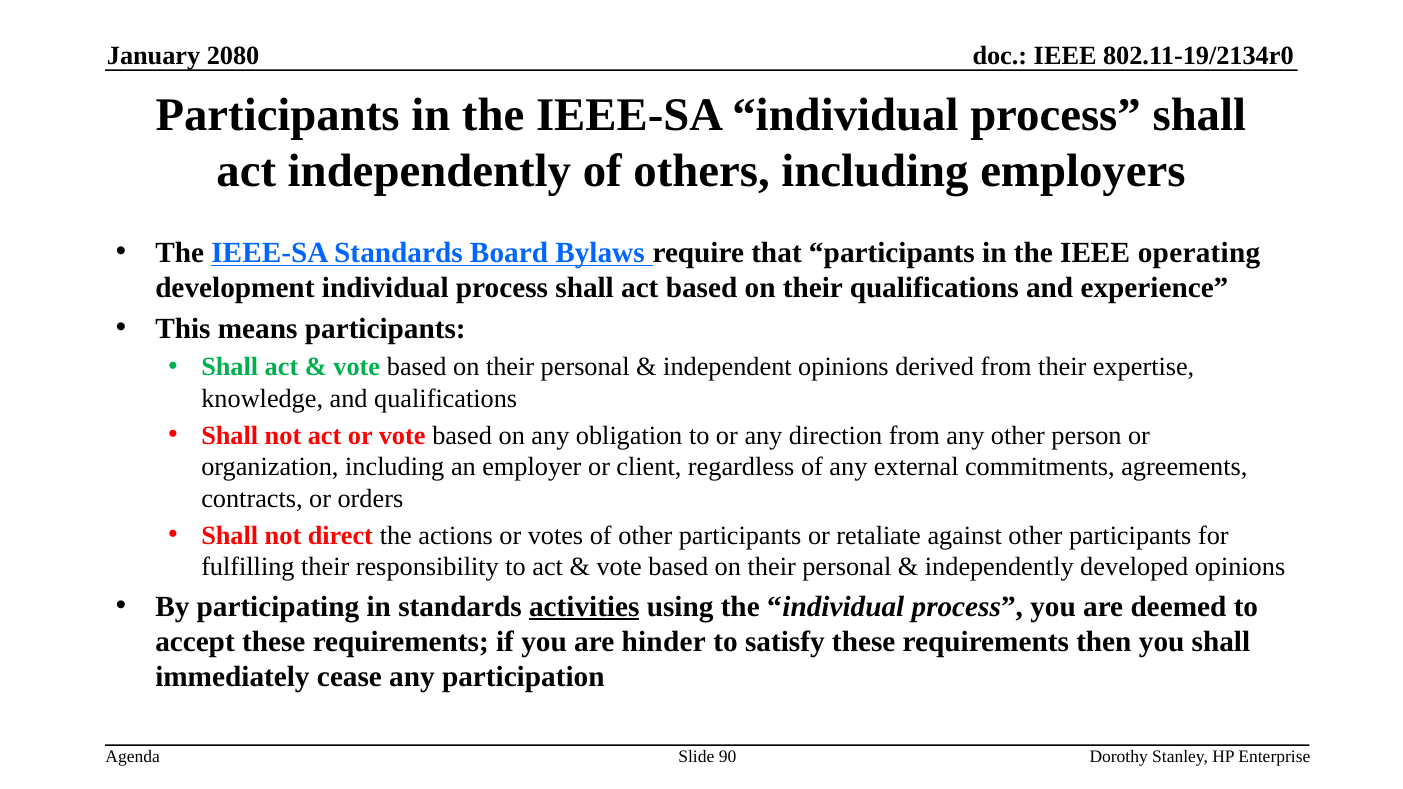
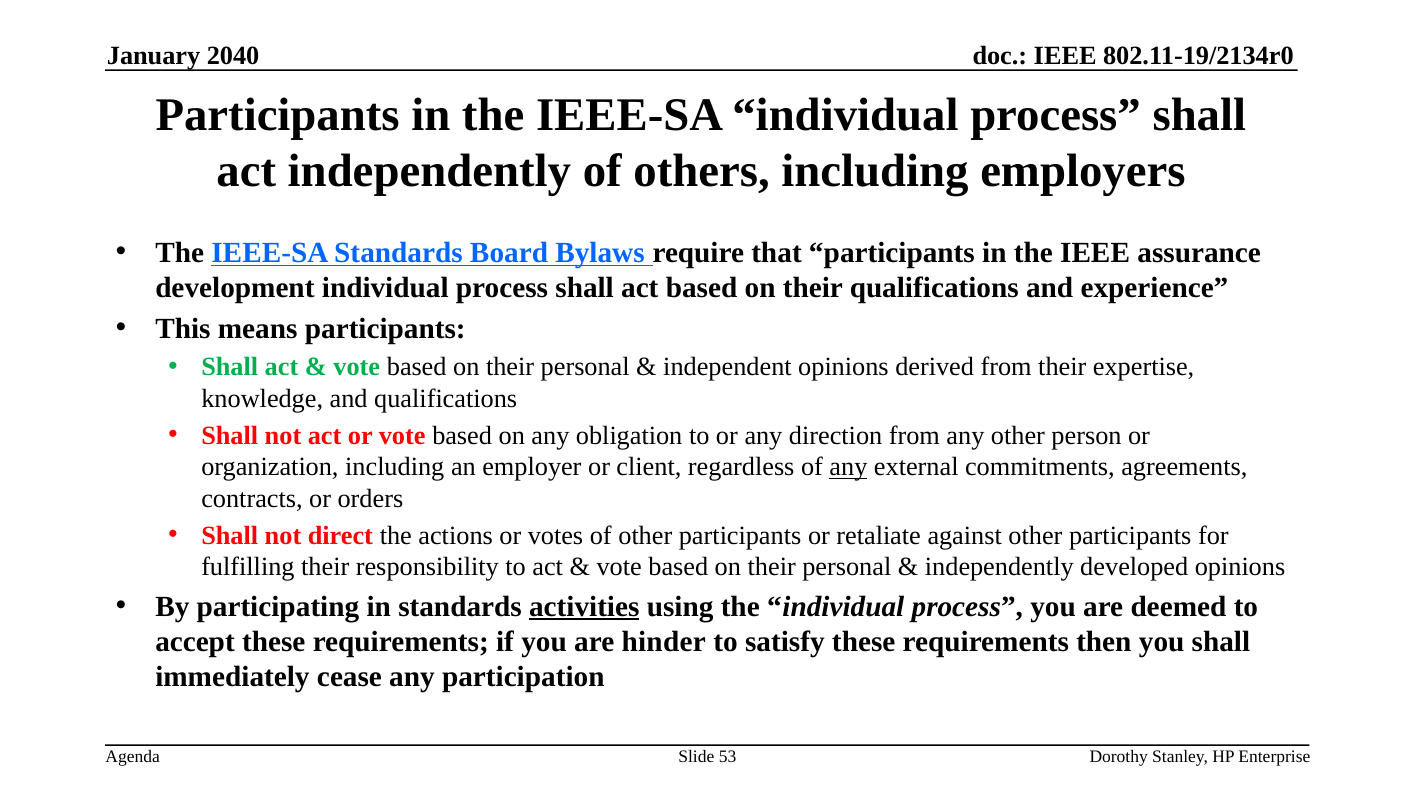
2080: 2080 -> 2040
operating: operating -> assurance
any at (848, 467) underline: none -> present
90: 90 -> 53
